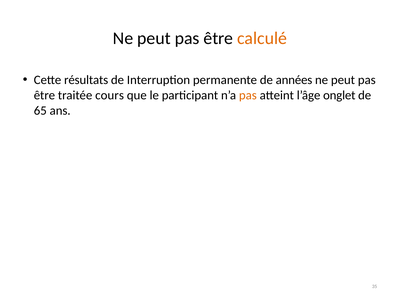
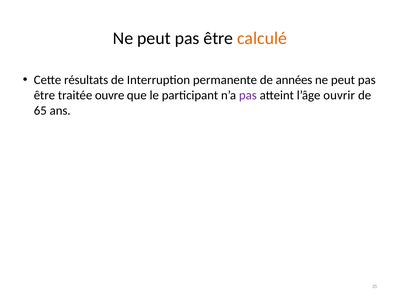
cours: cours -> ouvre
pas at (248, 95) colour: orange -> purple
onglet: onglet -> ouvrir
